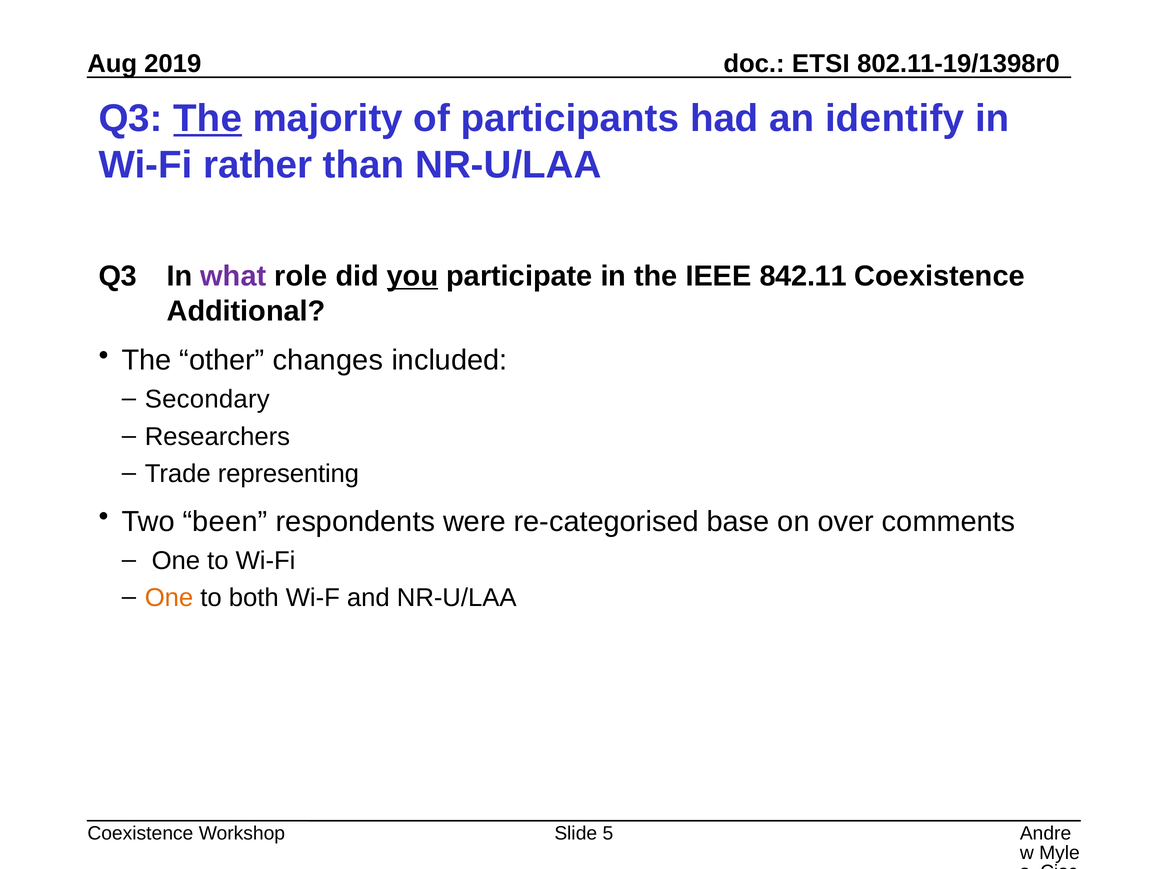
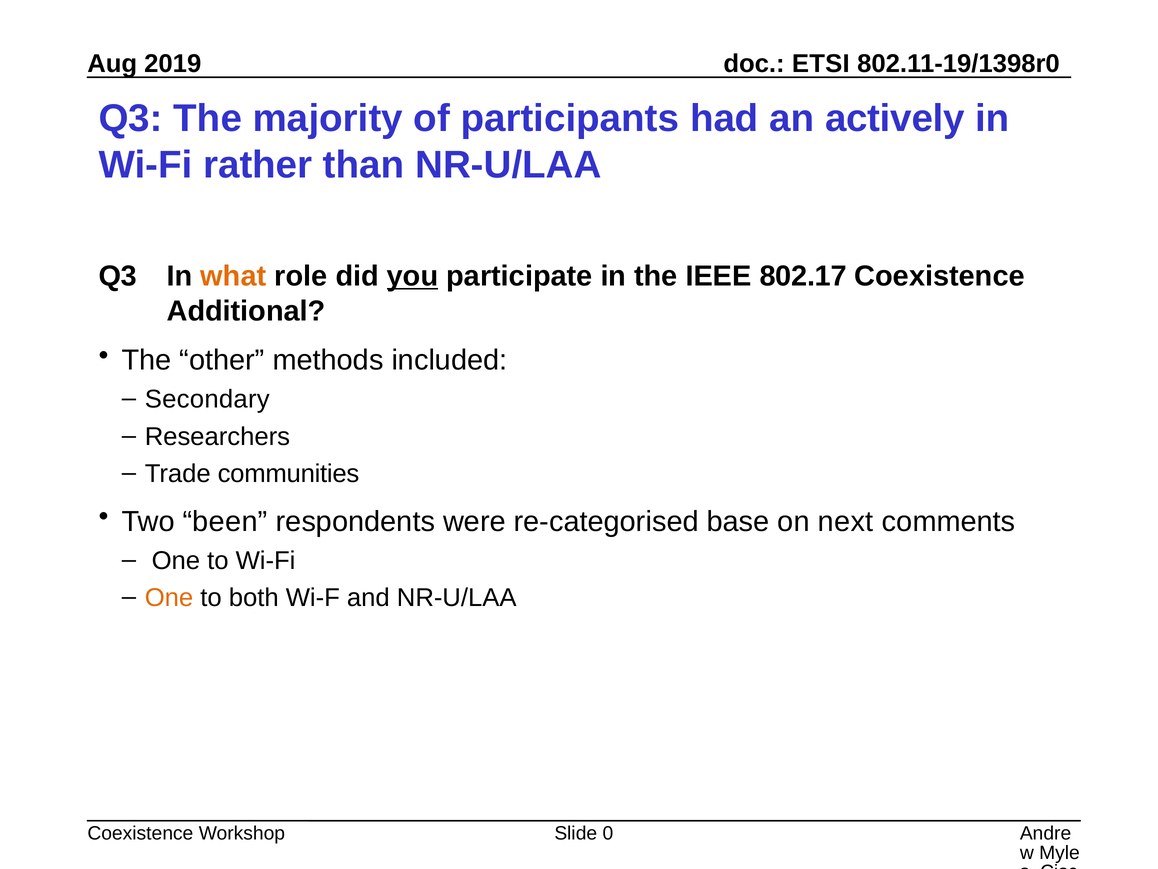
The at (208, 119) underline: present -> none
identify: identify -> actively
what colour: purple -> orange
842.11: 842.11 -> 802.17
changes: changes -> methods
representing: representing -> communities
over: over -> next
5: 5 -> 0
